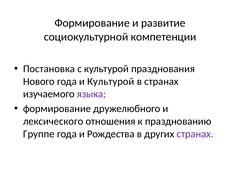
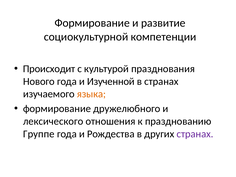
Постановка: Постановка -> Происходит
и Культурой: Культурой -> Изученной
языка colour: purple -> orange
